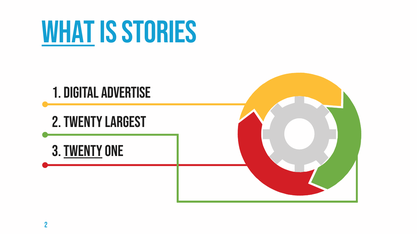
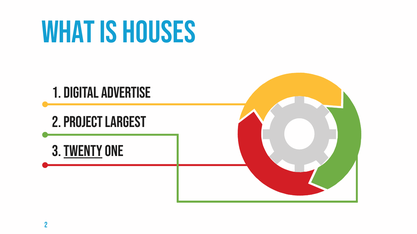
What underline: present -> none
stories: stories -> houses
2 Twenty: Twenty -> Project
